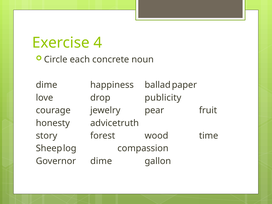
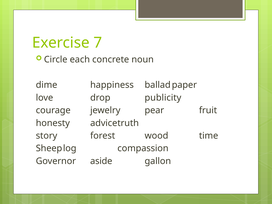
4: 4 -> 7
Governor dime: dime -> aside
